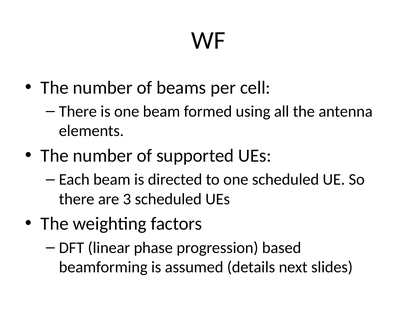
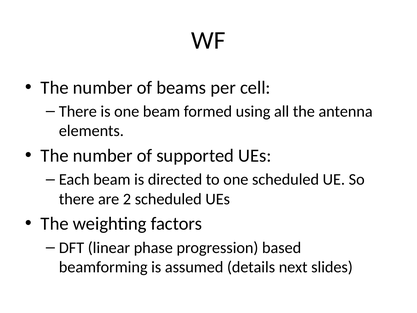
3: 3 -> 2
